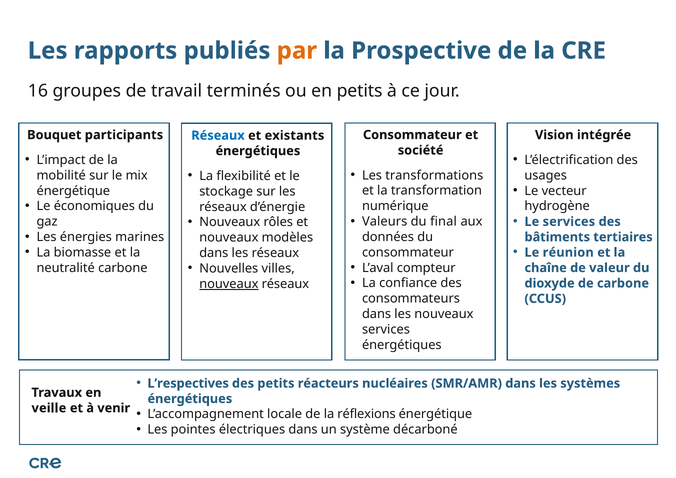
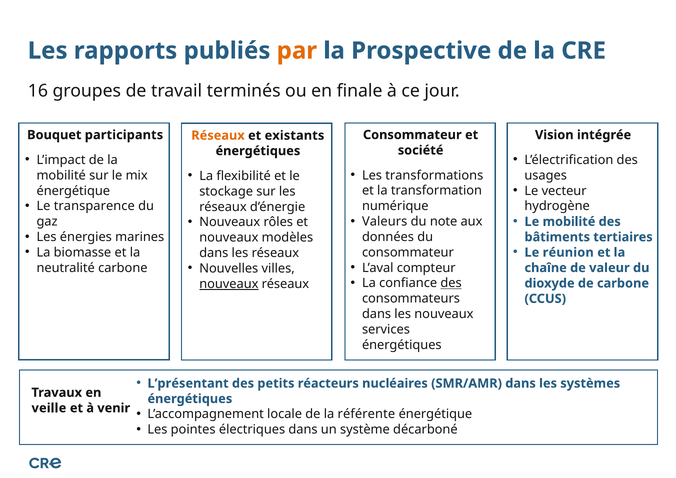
en petits: petits -> finale
Réseaux at (218, 135) colour: blue -> orange
économiques: économiques -> transparence
final: final -> note
Le services: services -> mobilité
des at (451, 283) underline: none -> present
L’respectives: L’respectives -> L’présentant
réflexions: réflexions -> référente
